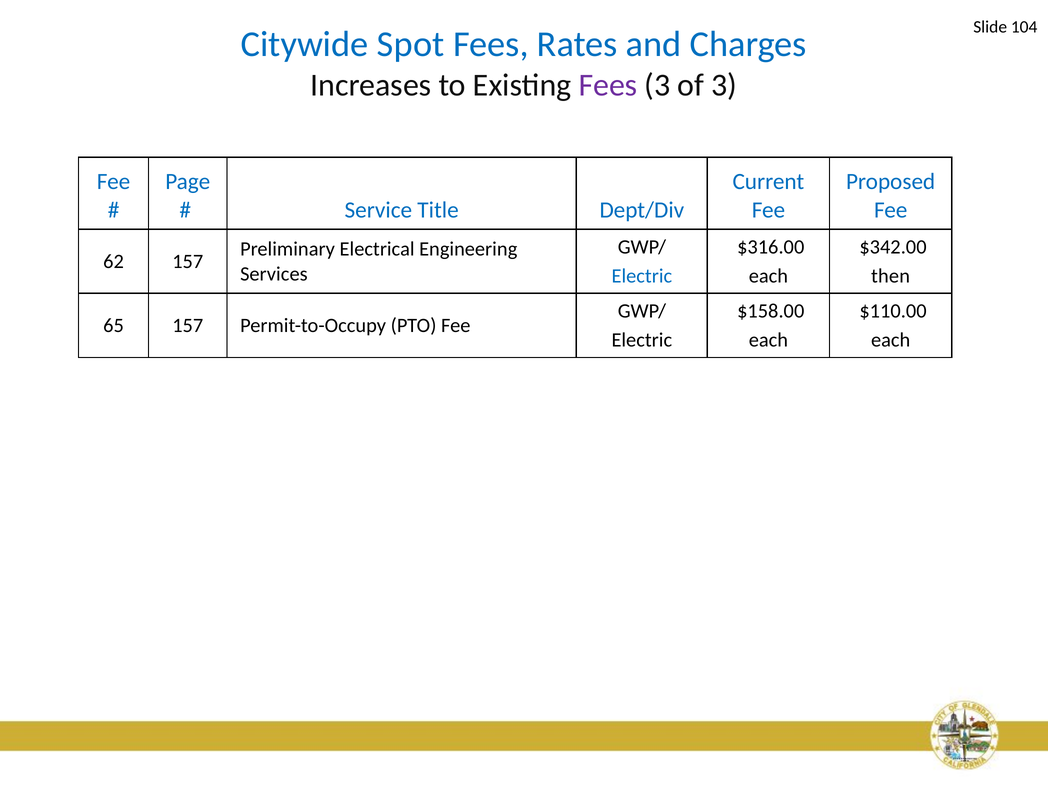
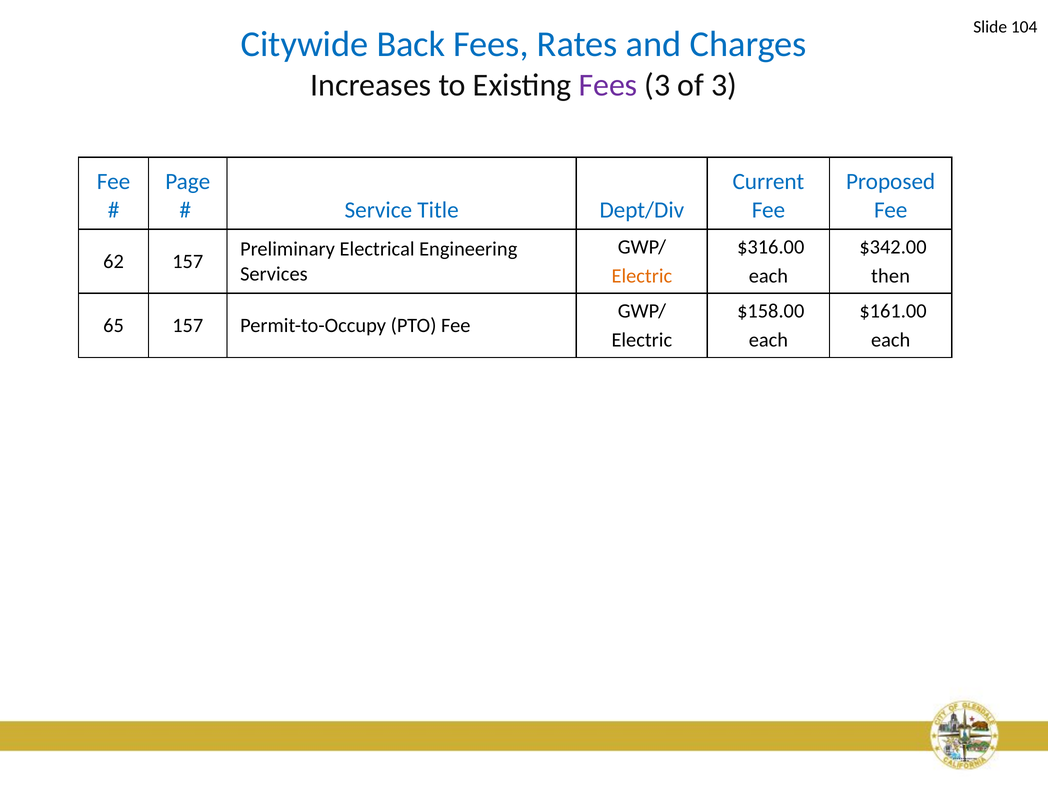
Spot: Spot -> Back
Electric at (642, 276) colour: blue -> orange
$110.00: $110.00 -> $161.00
